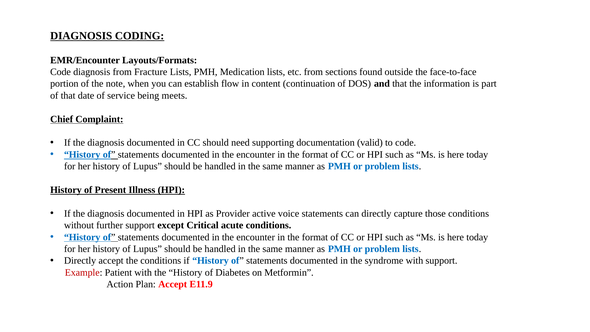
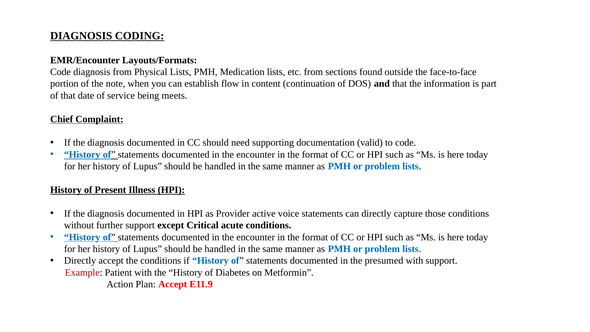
Fracture: Fracture -> Physical
syndrome: syndrome -> presumed
